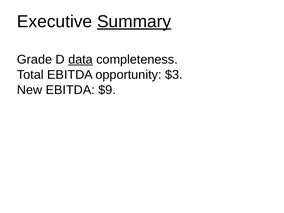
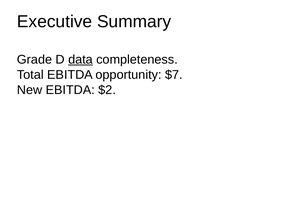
Summary underline: present -> none
$3: $3 -> $7
$9: $9 -> $2
